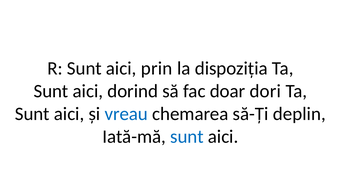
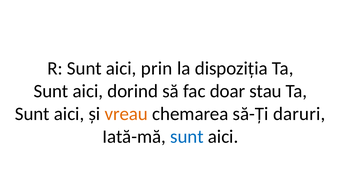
dori: dori -> stau
vreau colour: blue -> orange
deplin: deplin -> daruri
